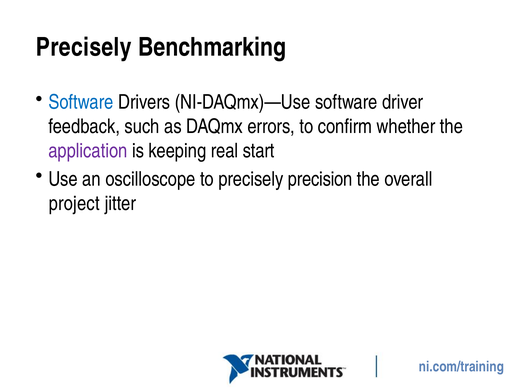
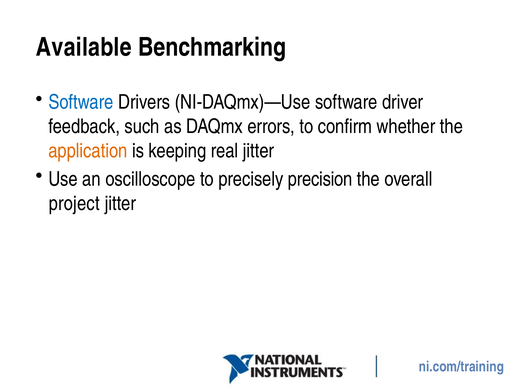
Precisely at (84, 47): Precisely -> Available
application colour: purple -> orange
real start: start -> jitter
